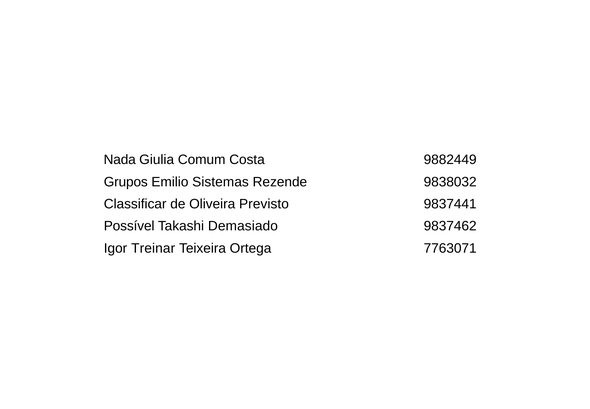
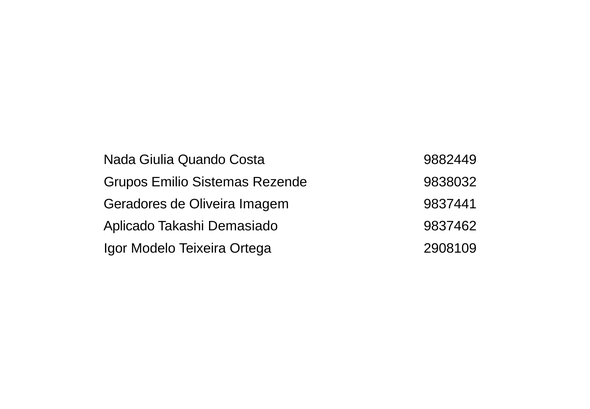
Comum: Comum -> Quando
Classificar: Classificar -> Geradores
Previsto: Previsto -> Imagem
Possível: Possível -> Aplicado
Treinar: Treinar -> Modelo
7763071: 7763071 -> 2908109
